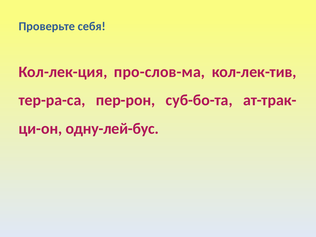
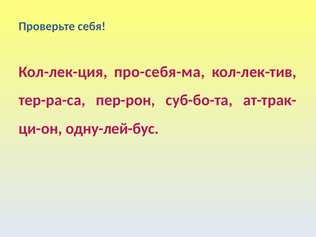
про-слов-ма: про-слов-ма -> про-себя-ма
